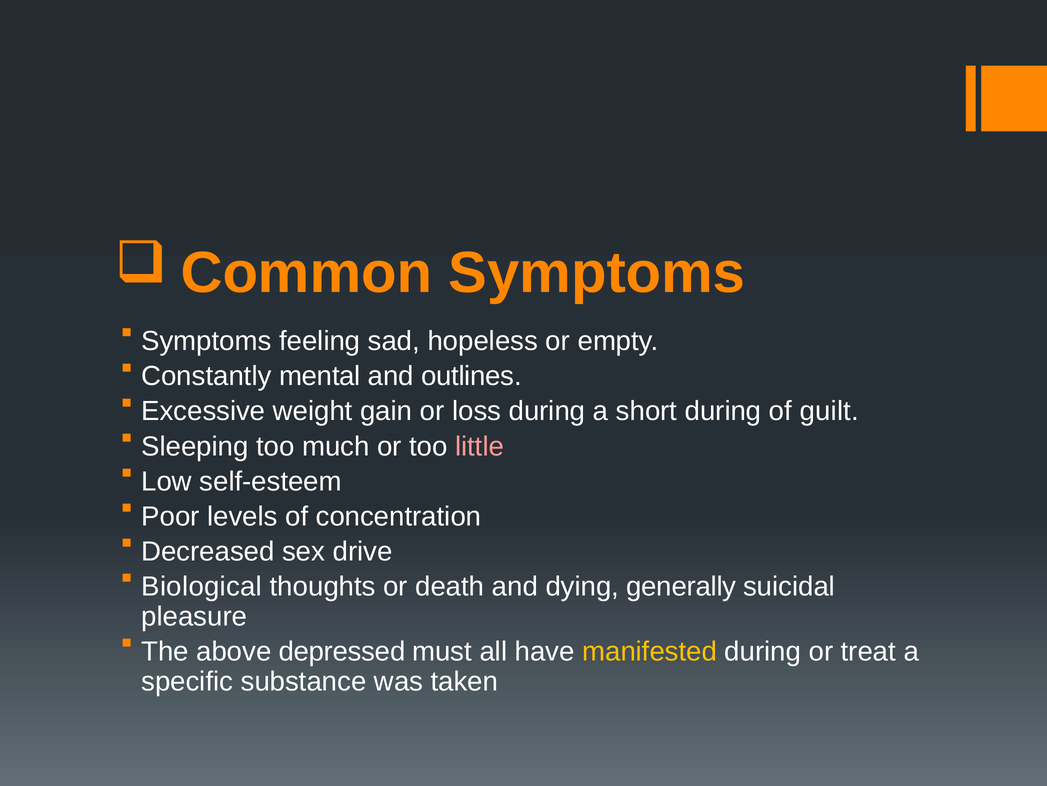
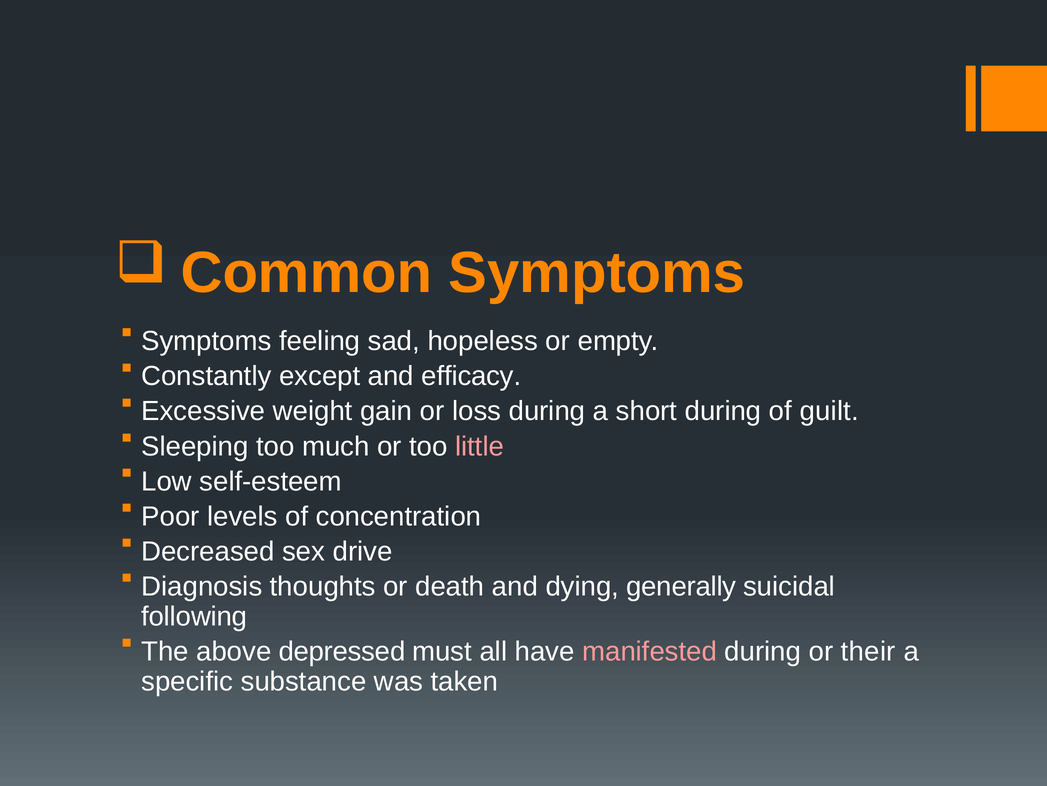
mental: mental -> except
outlines: outlines -> efficacy
Biological: Biological -> Diagnosis
pleasure: pleasure -> following
manifested colour: yellow -> pink
treat: treat -> their
